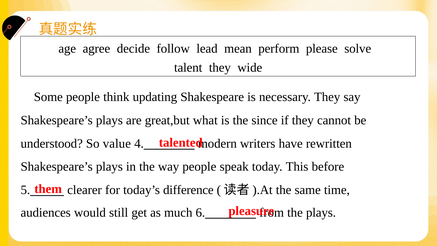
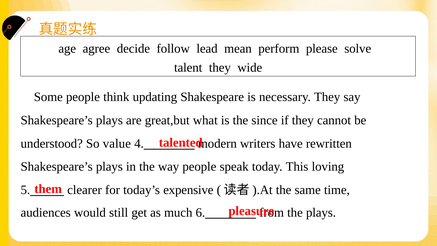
before: before -> loving
difference: difference -> expensive
